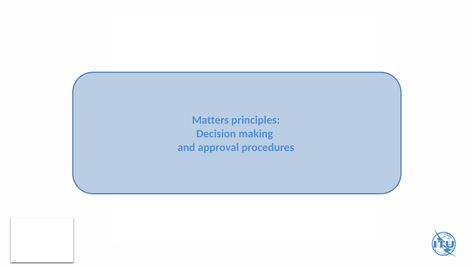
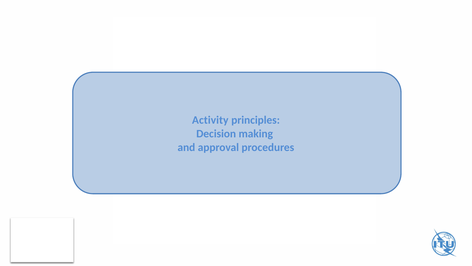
Matters: Matters -> Activity
